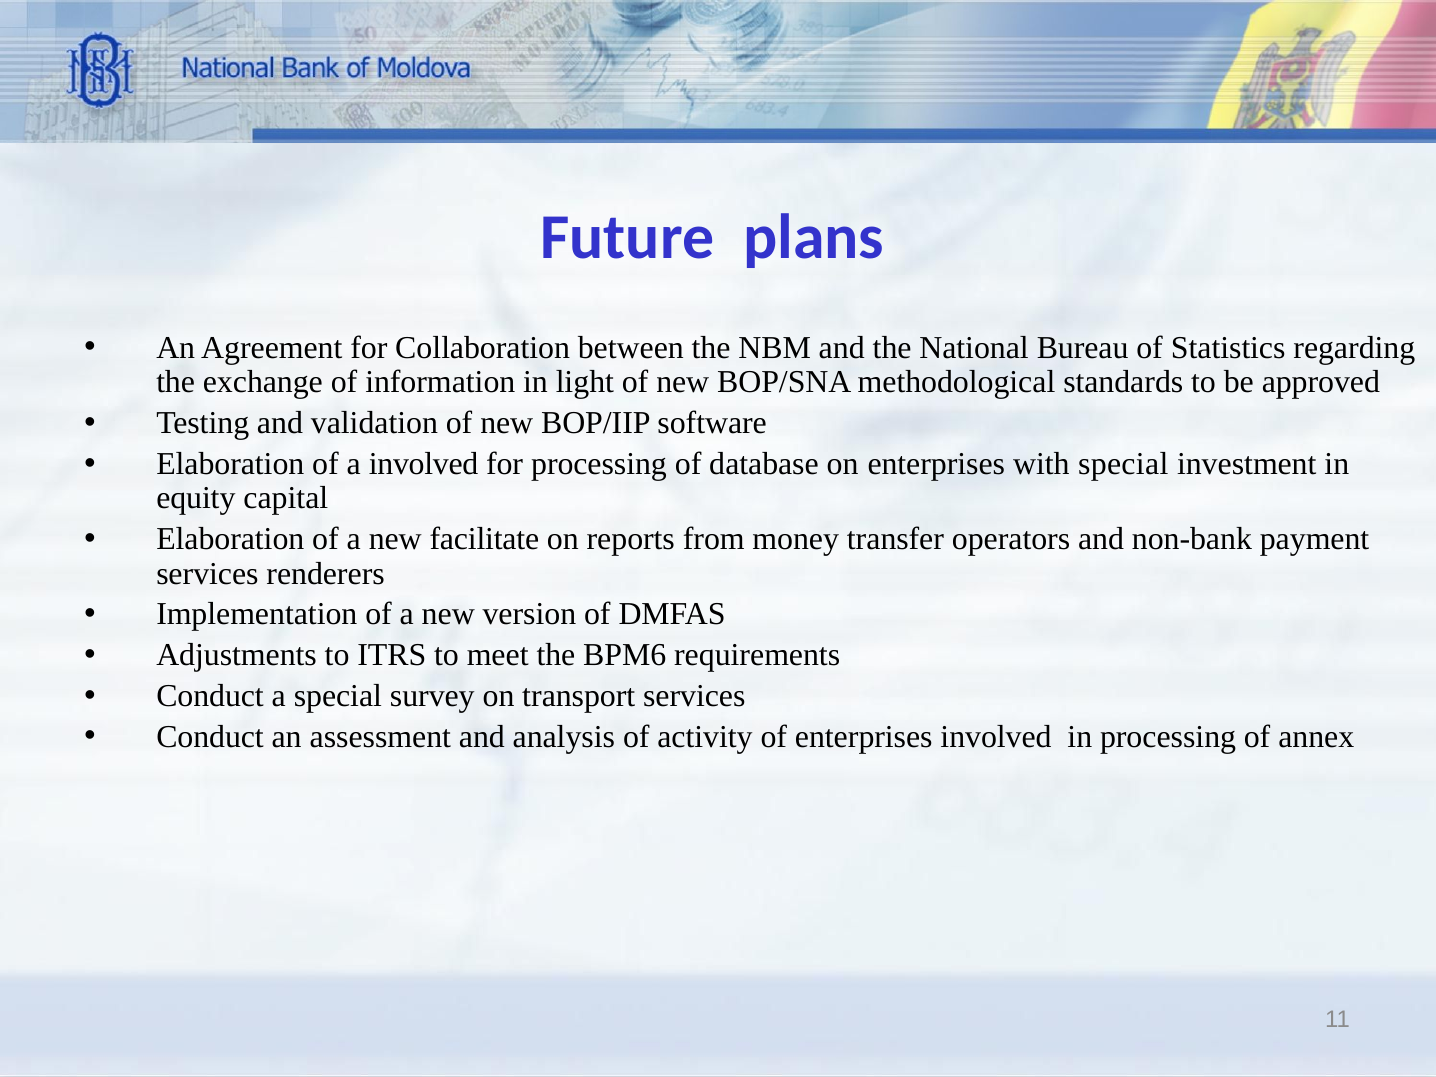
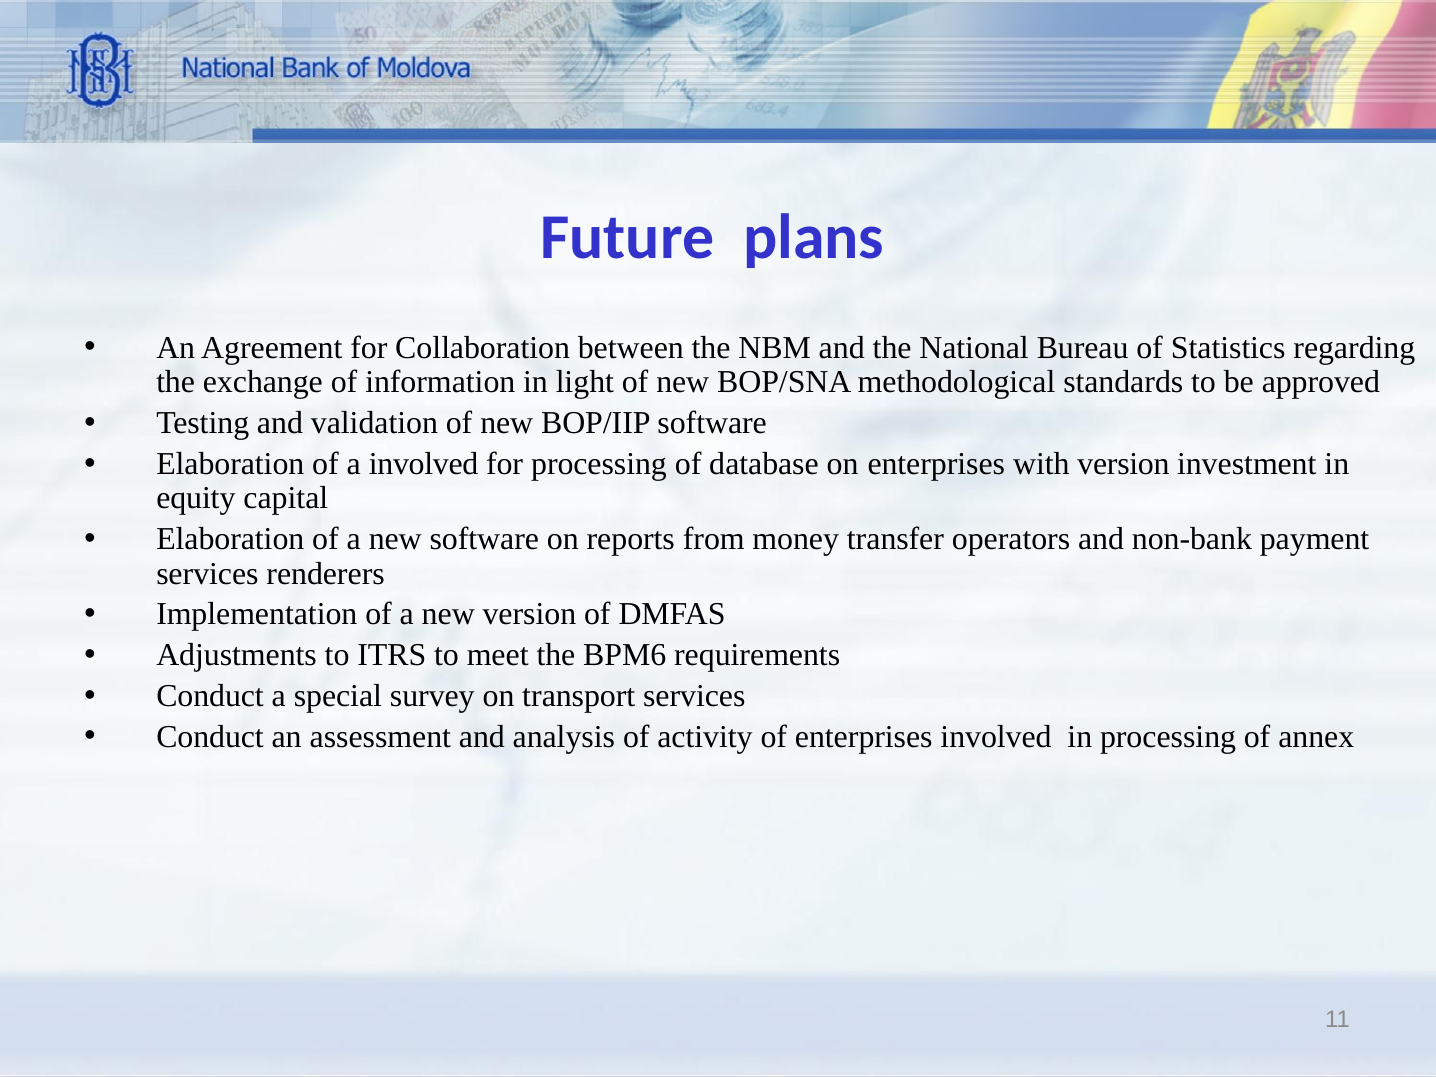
with special: special -> version
new facilitate: facilitate -> software
